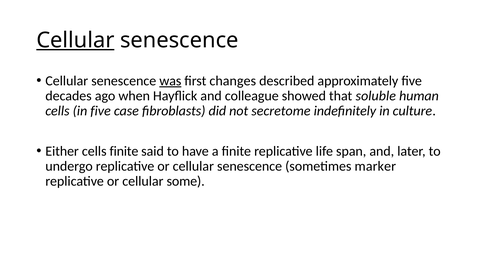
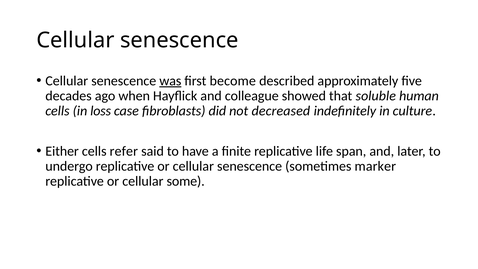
Cellular at (75, 40) underline: present -> none
changes: changes -> become
in five: five -> loss
secretome: secretome -> decreased
cells finite: finite -> refer
